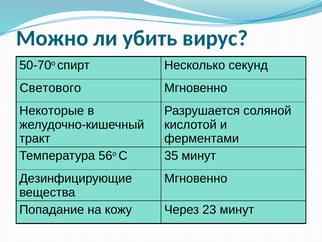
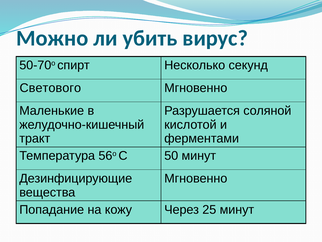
Некоторые: Некоторые -> Маленькие
35: 35 -> 50
23: 23 -> 25
